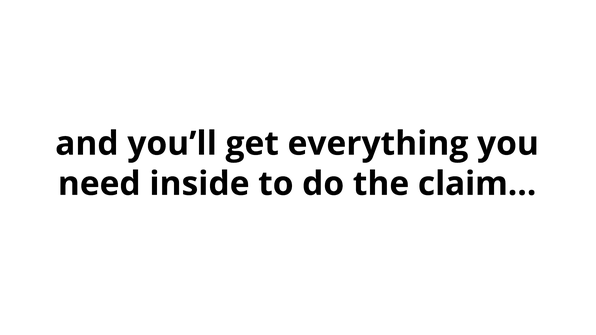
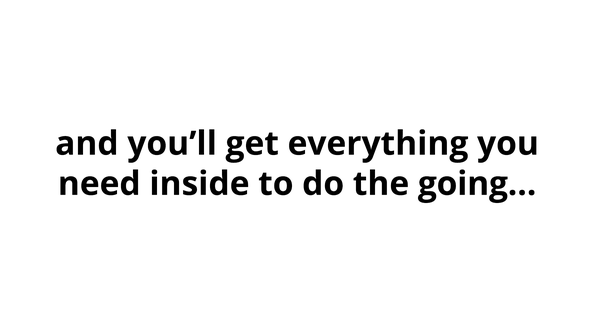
claim…: claim… -> going…
